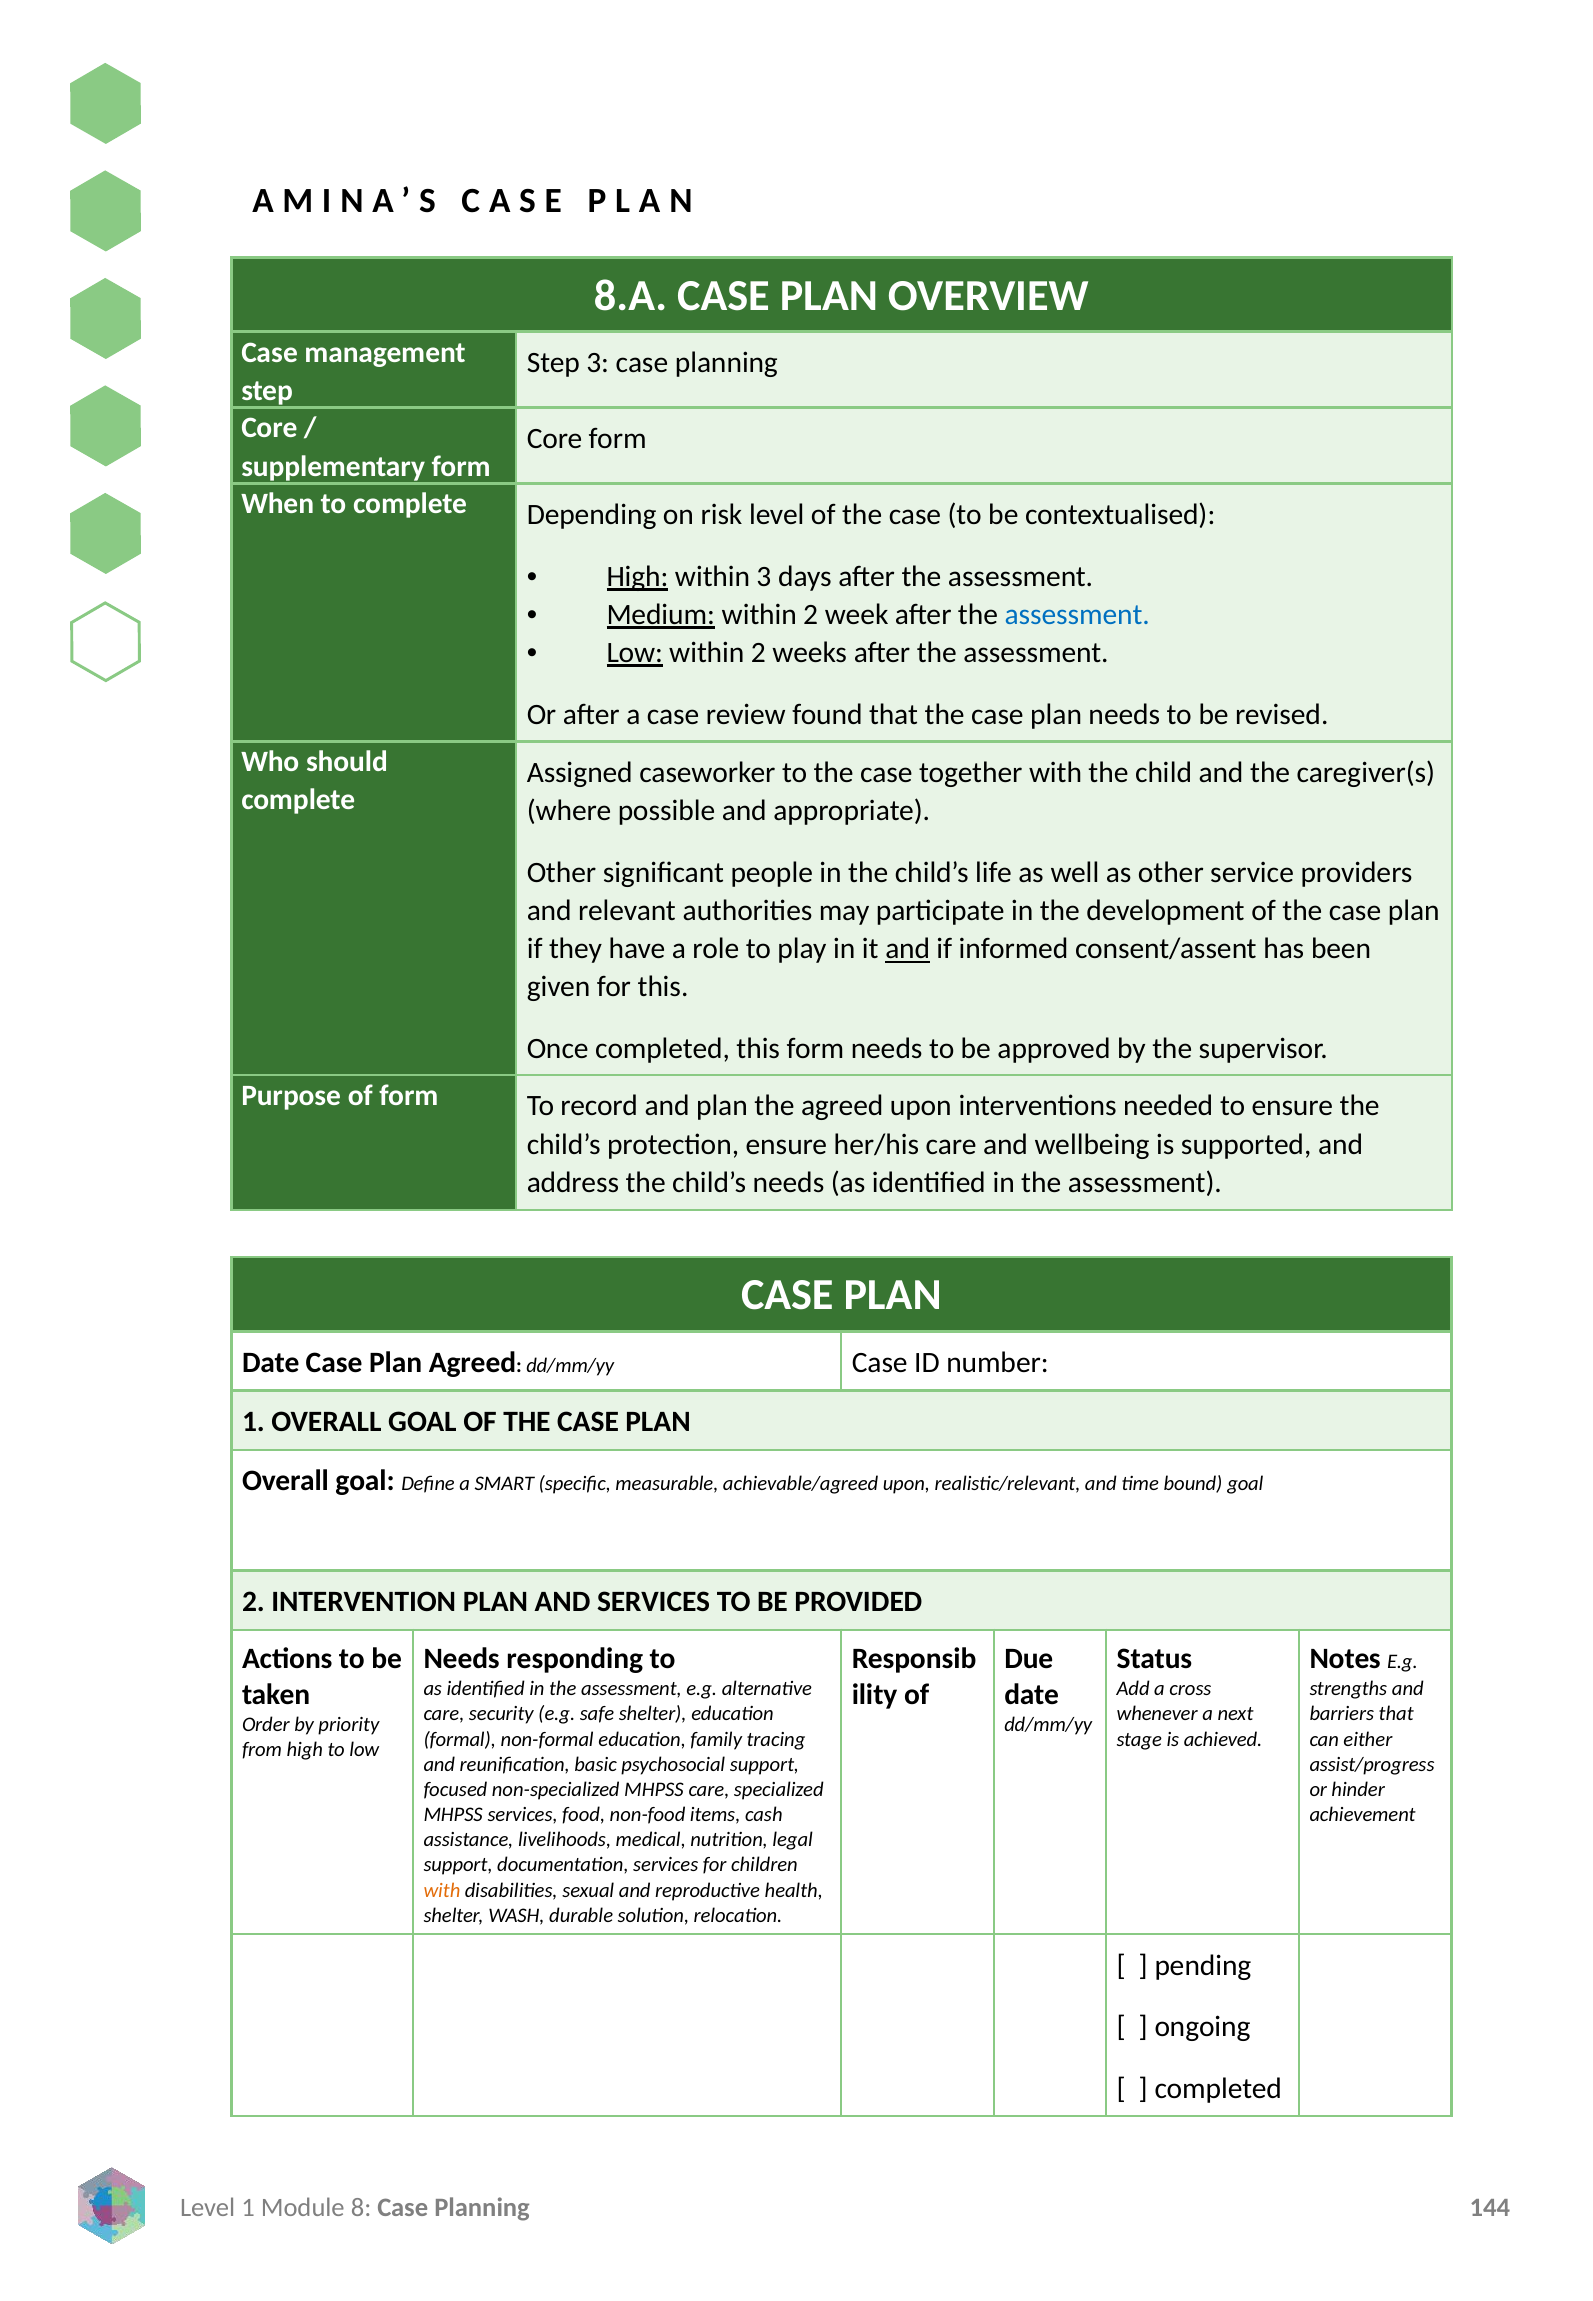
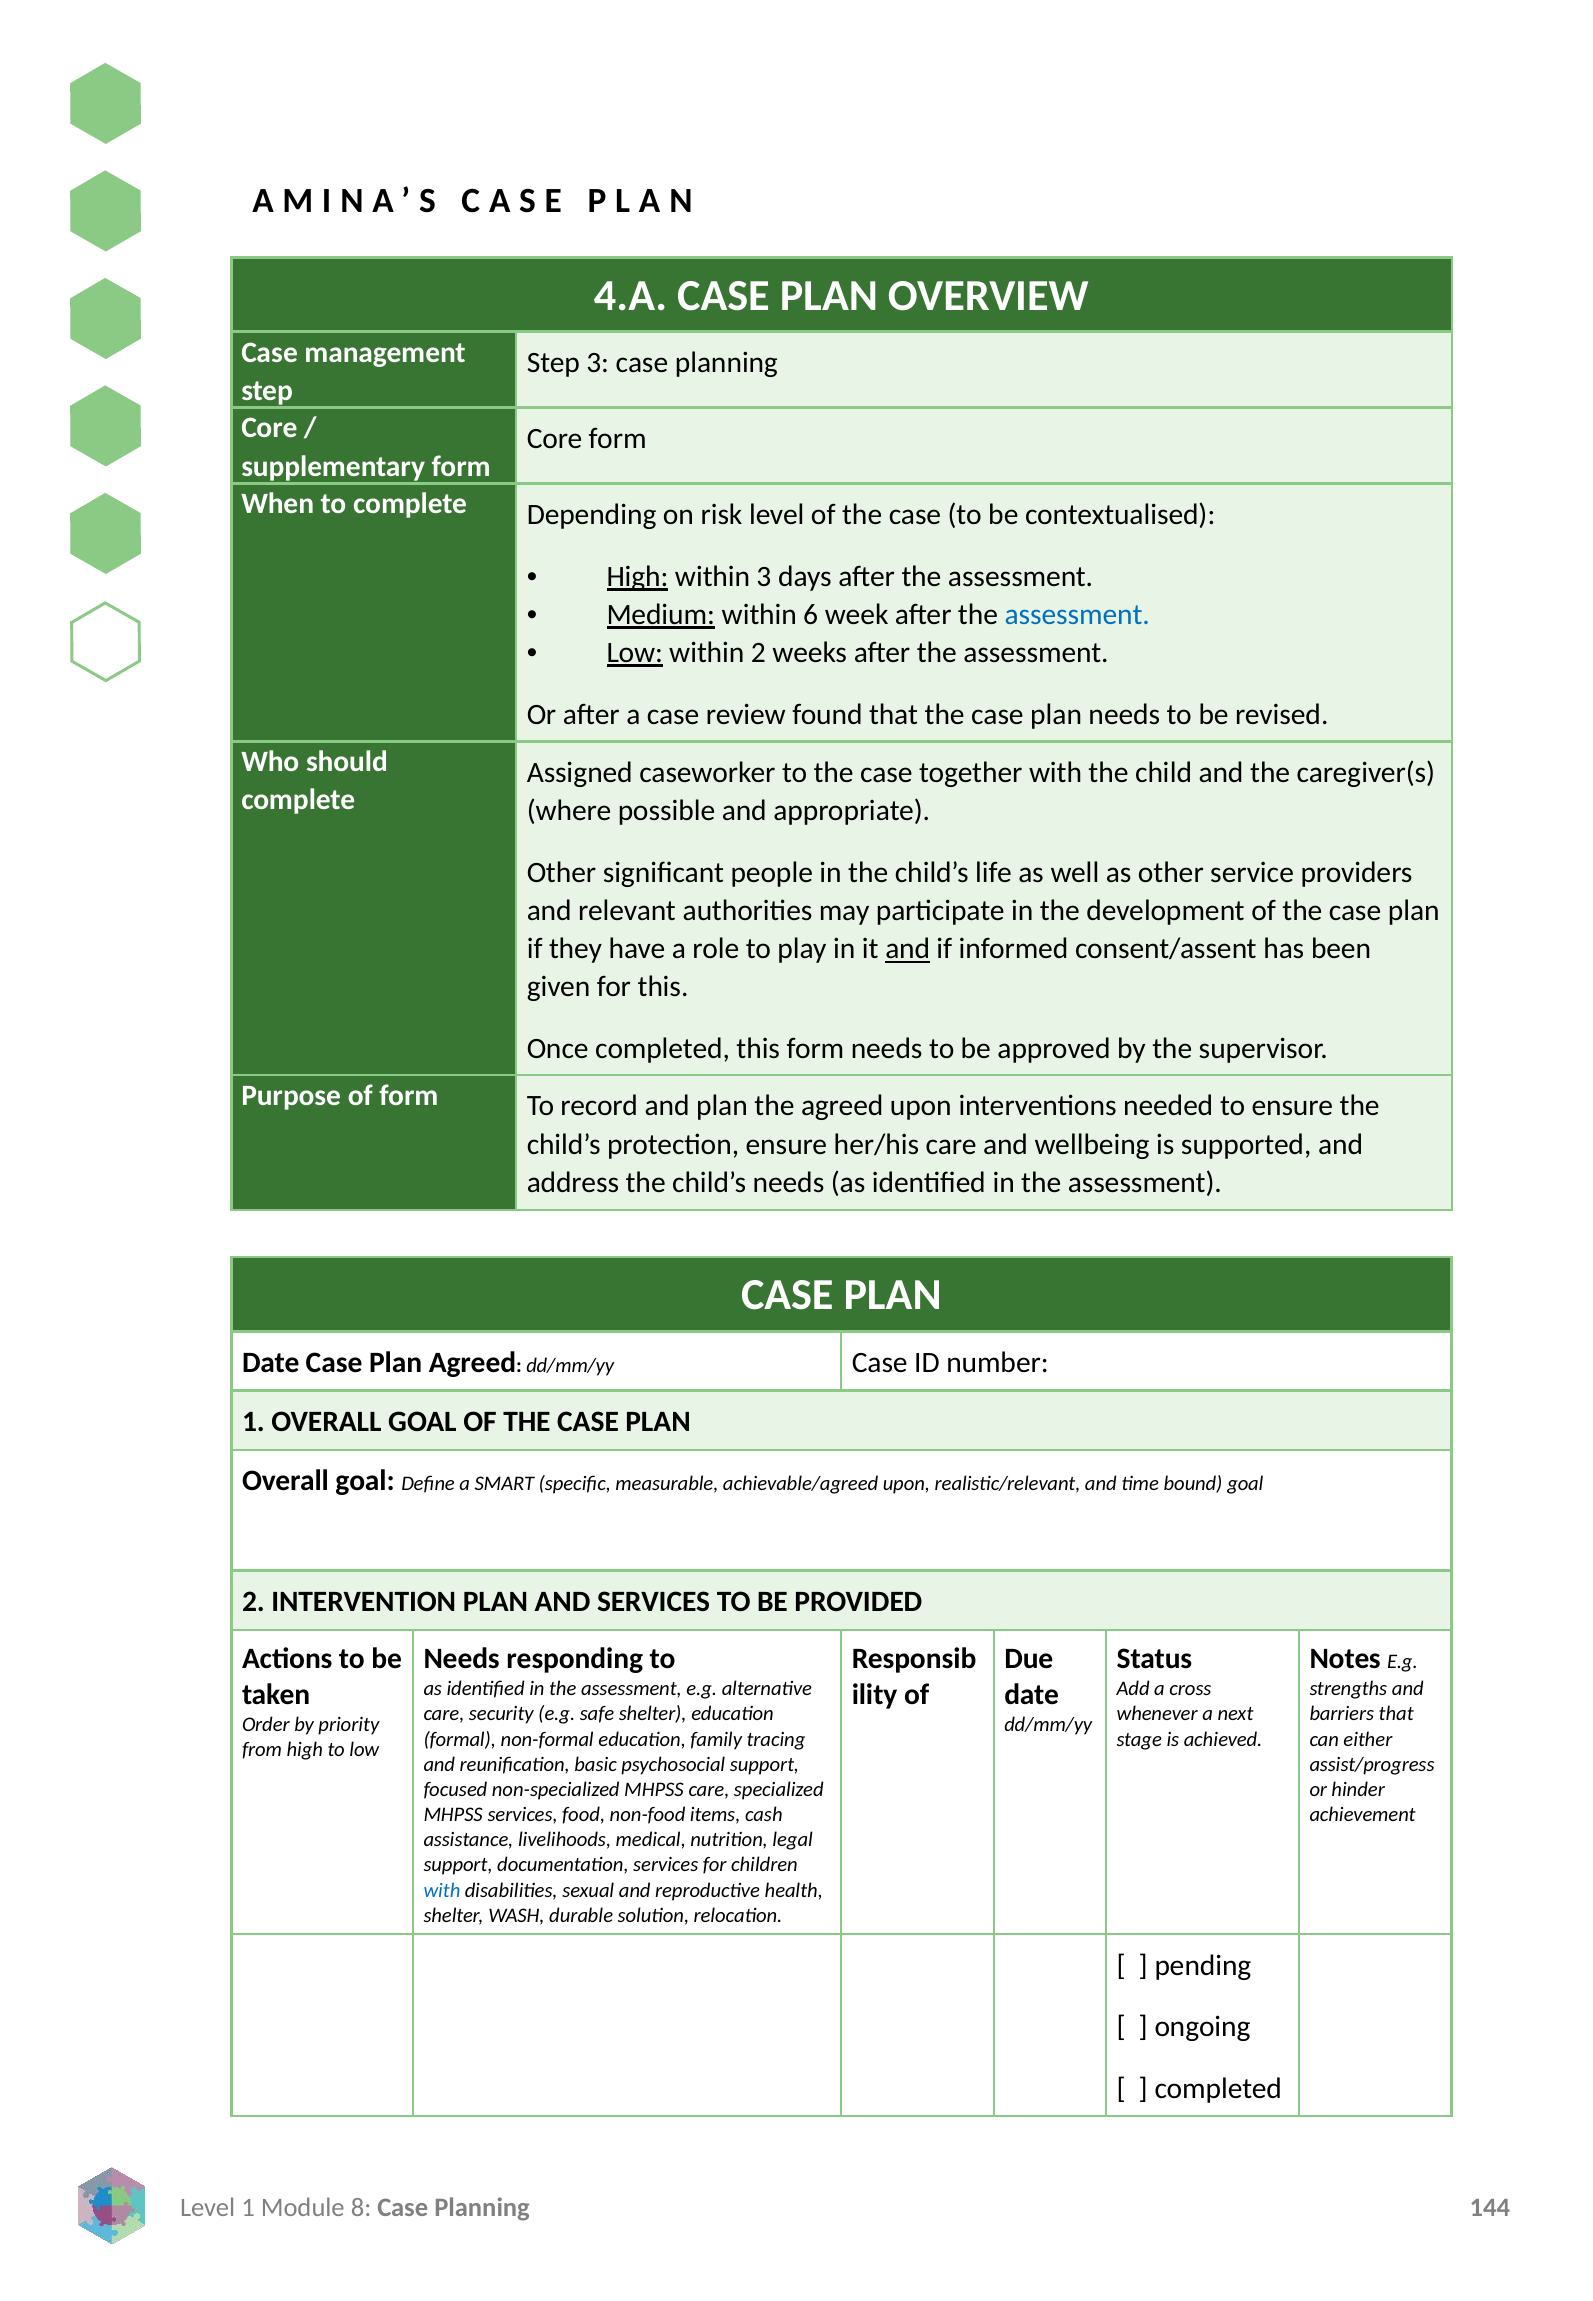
8.A: 8.A -> 4.A
Medium within 2: 2 -> 6
with at (442, 1890) colour: orange -> blue
